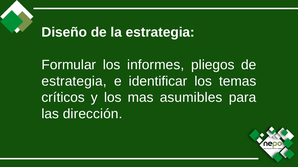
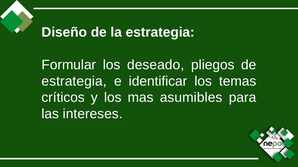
informes: informes -> deseado
dirección: dirección -> intereses
